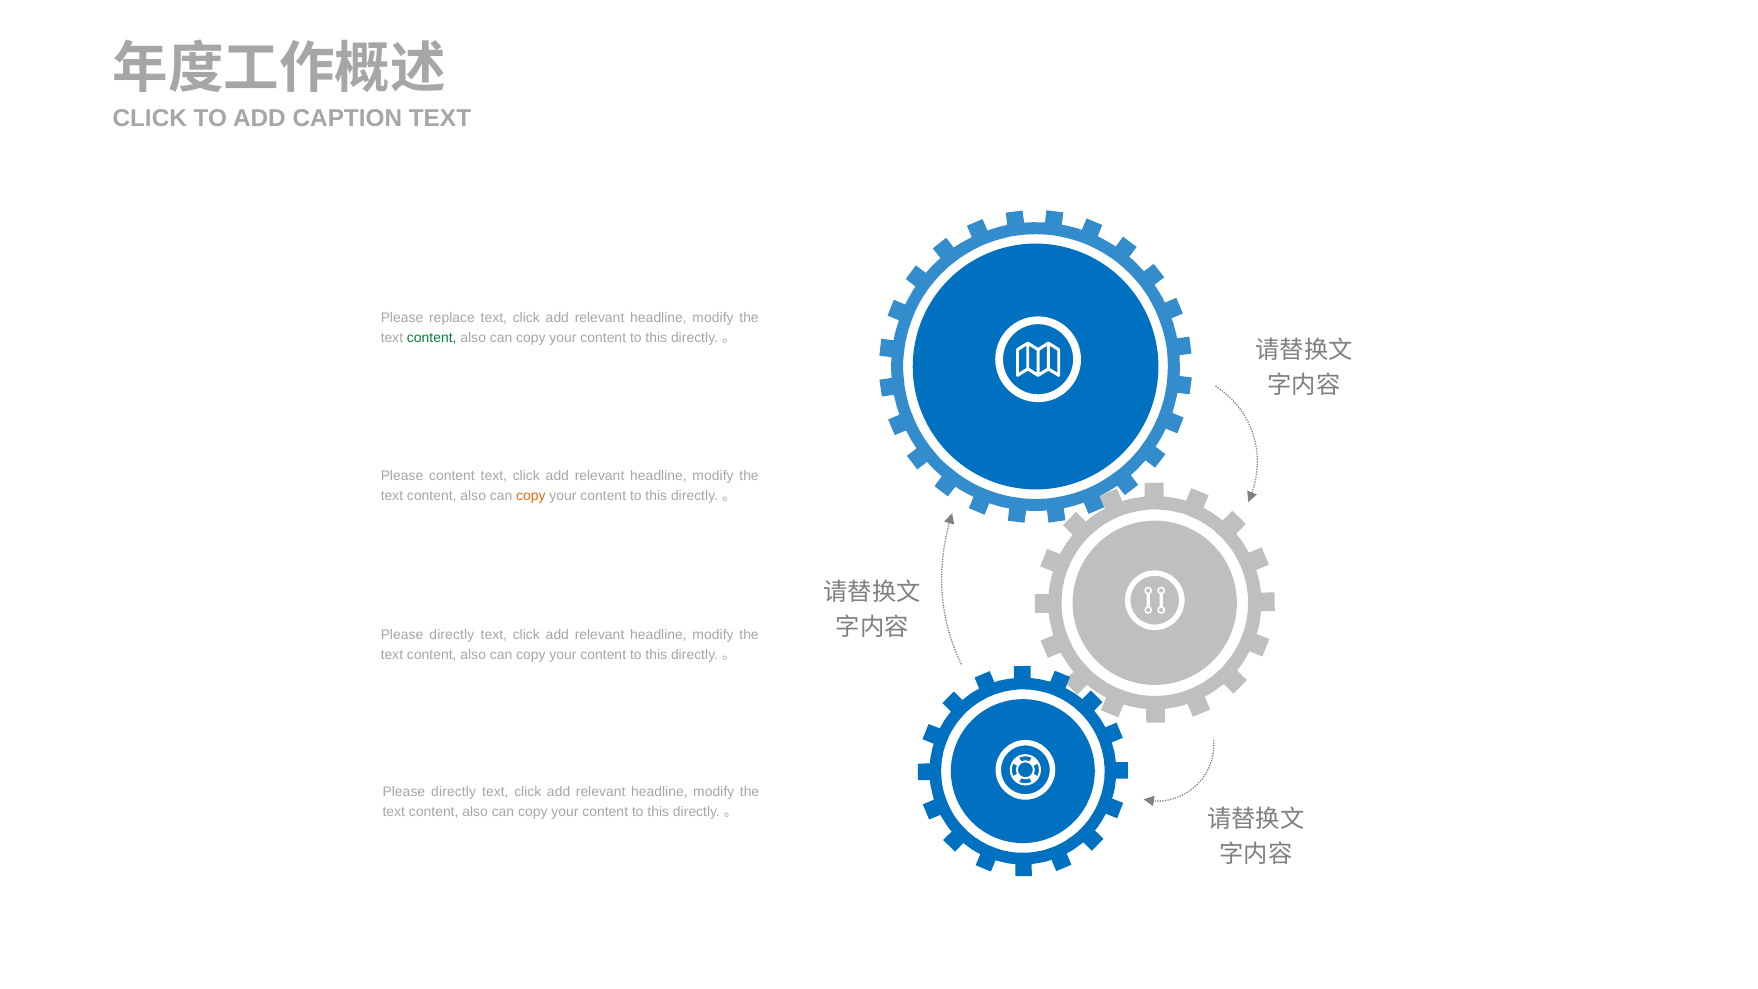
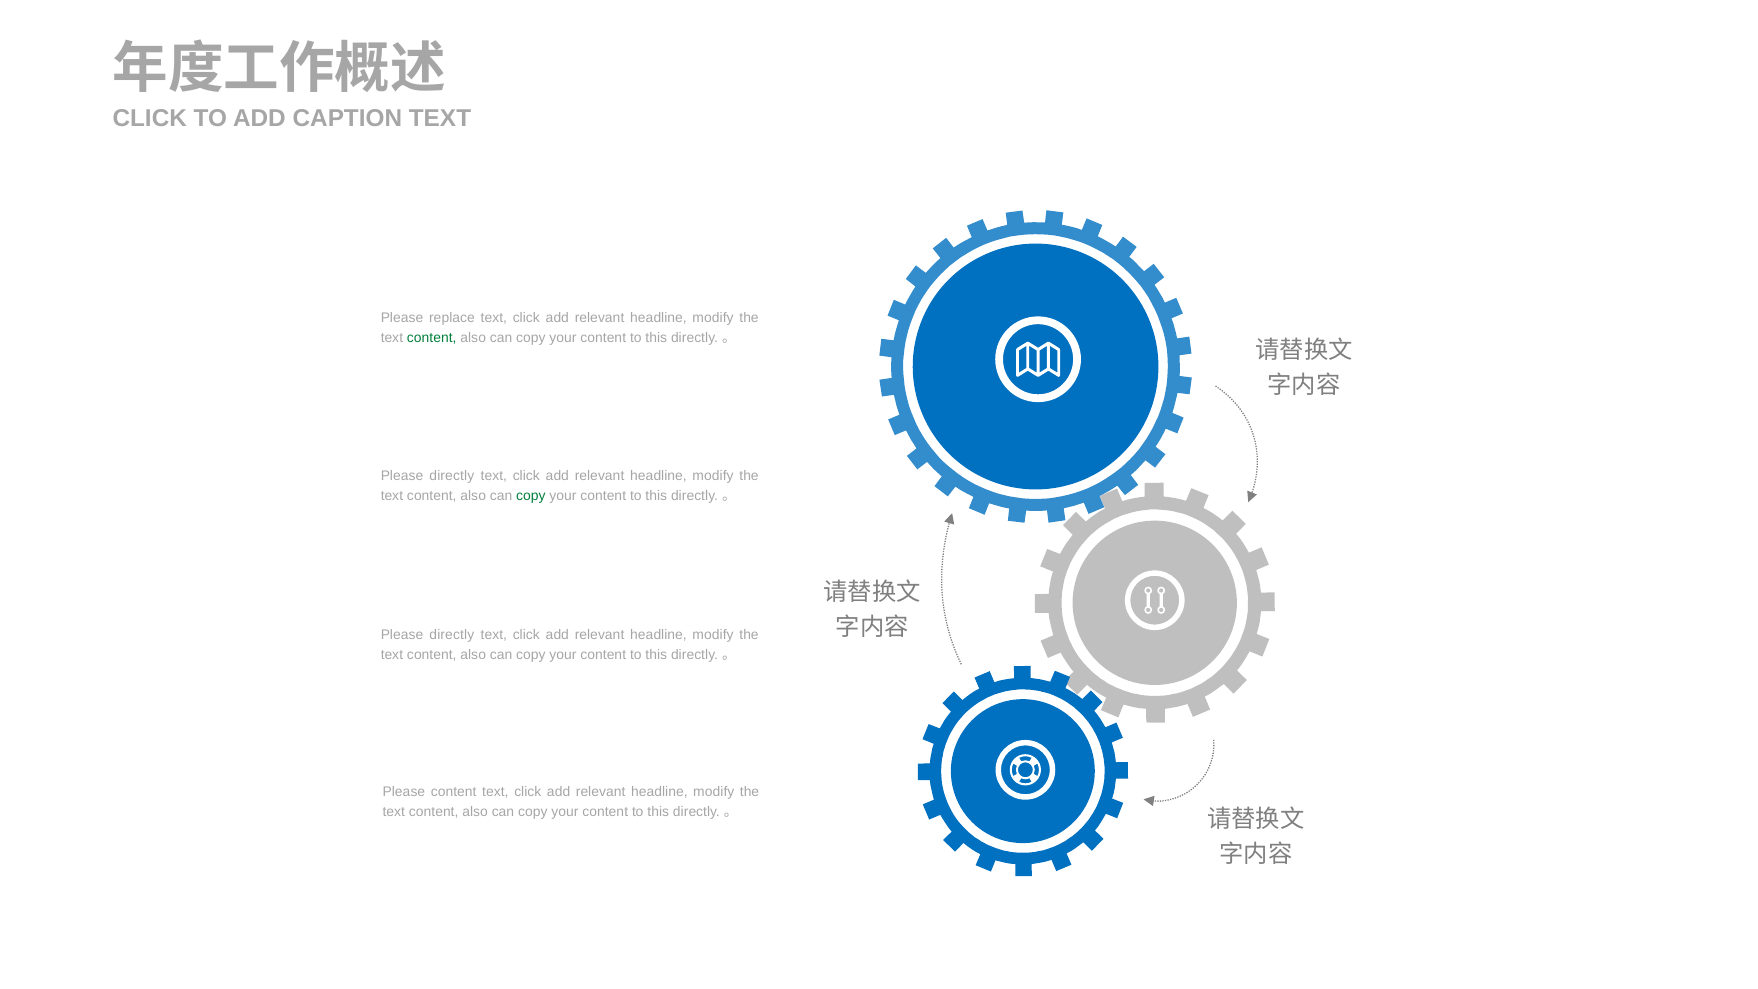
content at (452, 476): content -> directly
copy at (531, 496) colour: orange -> green
directly at (454, 792): directly -> content
